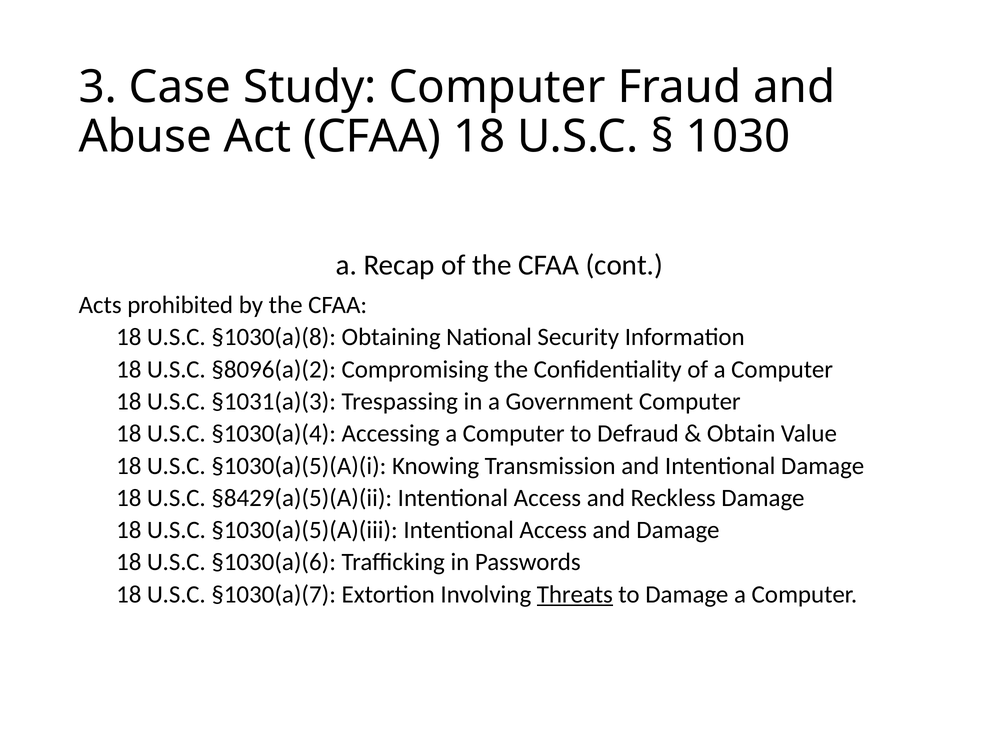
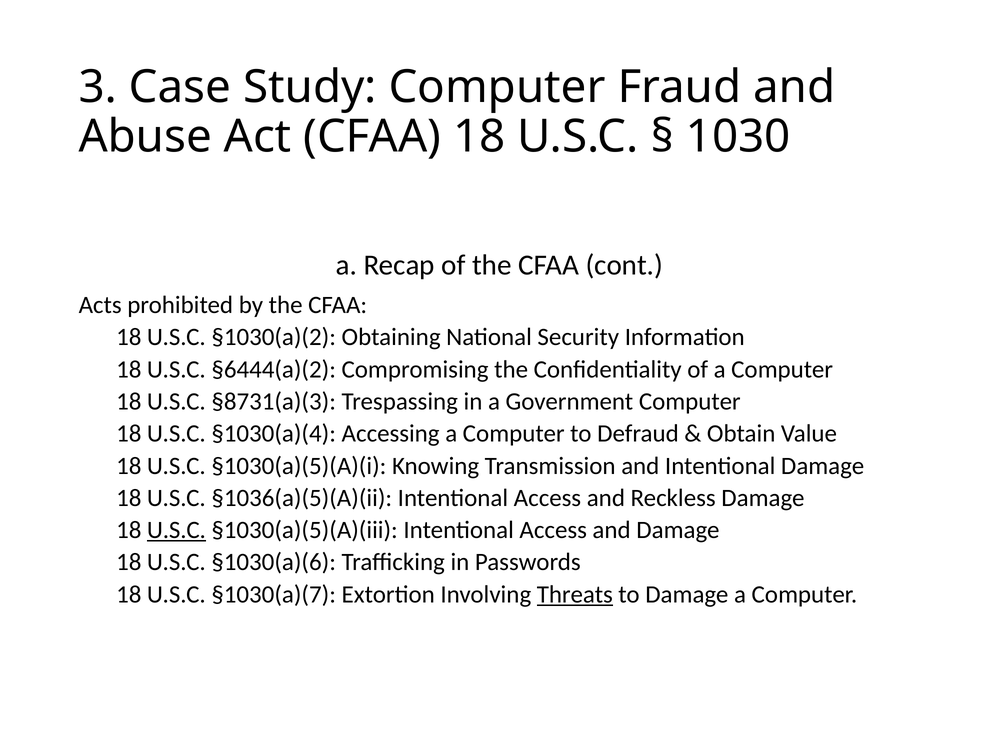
§1030(a)(8: §1030(a)(8 -> §1030(a)(2
§8096(a)(2: §8096(a)(2 -> §6444(a)(2
§1031(a)(3: §1031(a)(3 -> §8731(a)(3
§8429(a)(5)(A)(ii: §8429(a)(5)(A)(ii -> §1036(a)(5)(A)(ii
U.S.C at (176, 530) underline: none -> present
